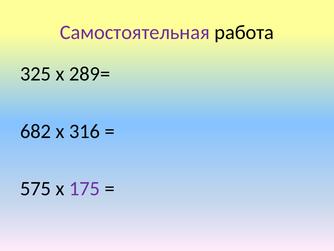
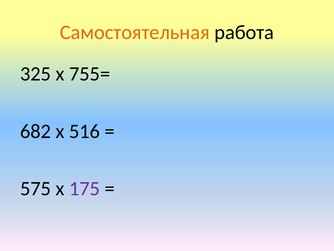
Самостоятельная colour: purple -> orange
289=: 289= -> 755=
316: 316 -> 516
